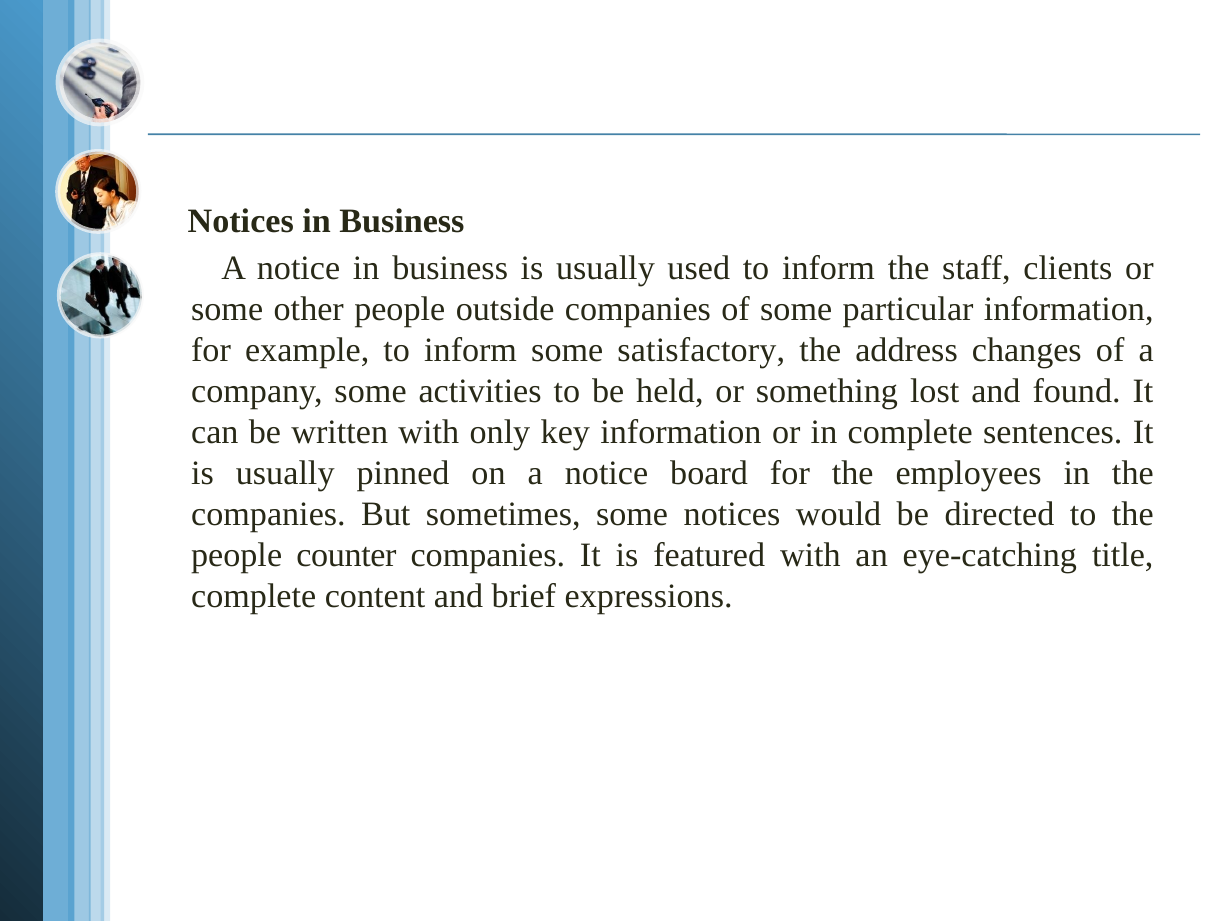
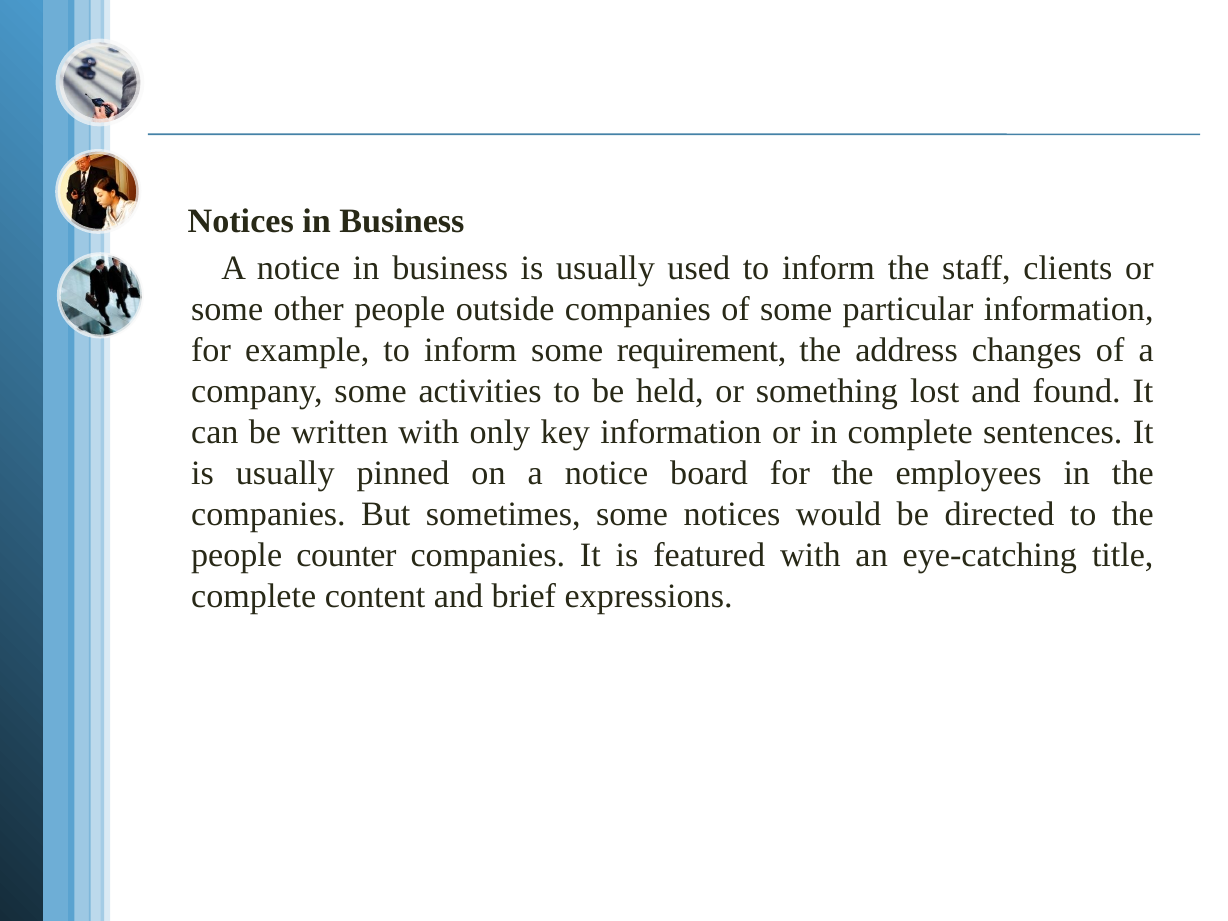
satisfactory: satisfactory -> requirement
